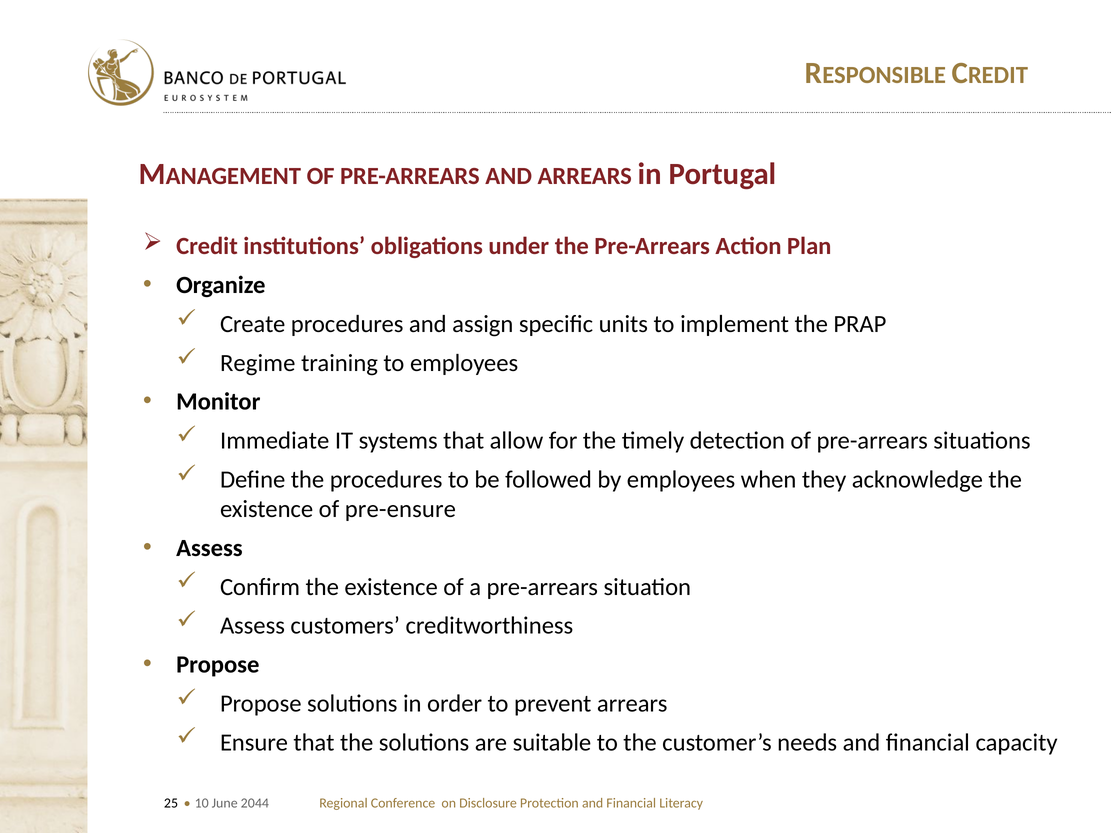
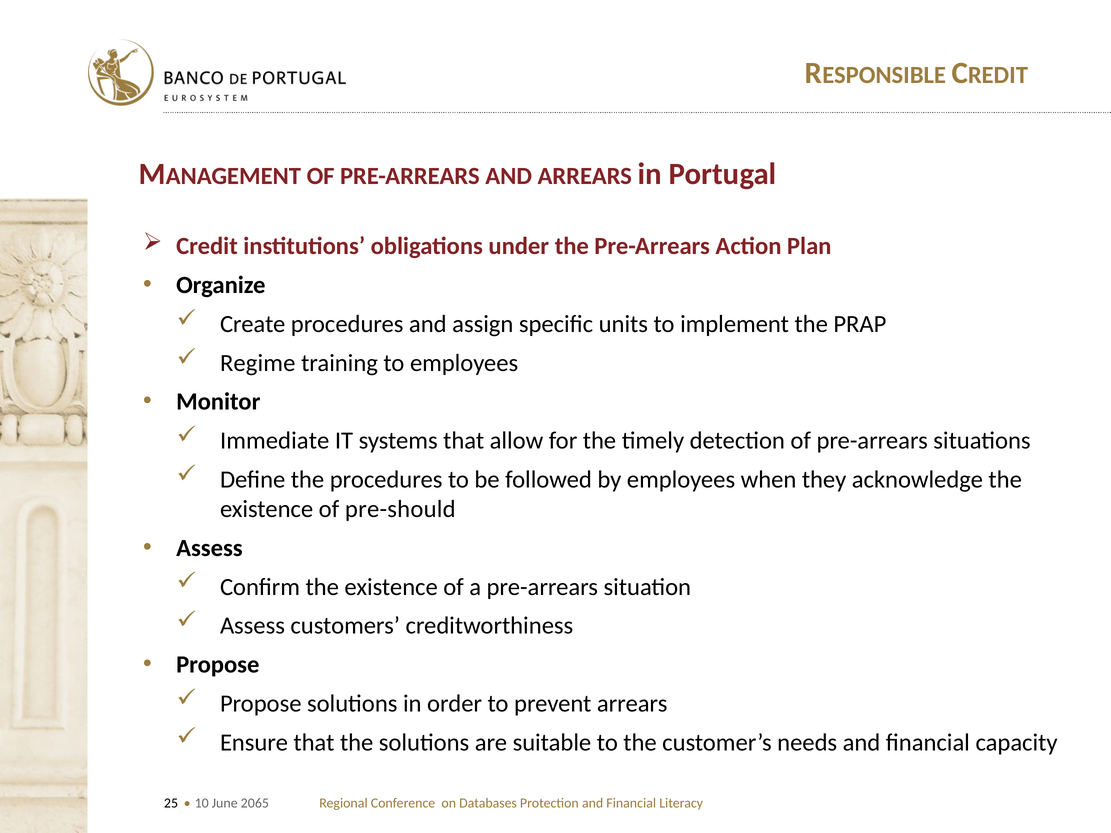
pre-ensure: pre-ensure -> pre-should
2044: 2044 -> 2065
Disclosure: Disclosure -> Databases
